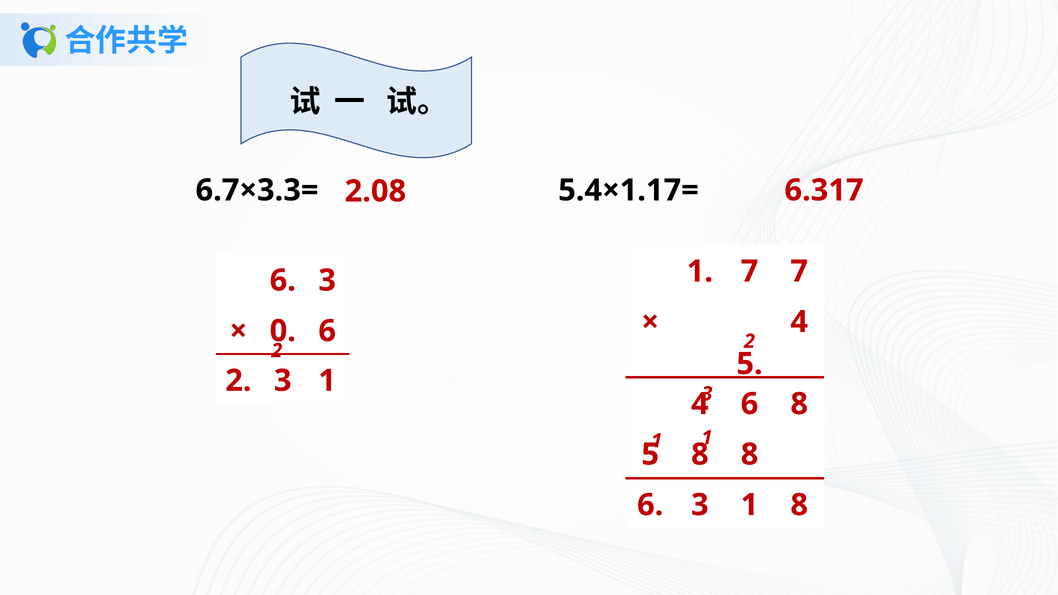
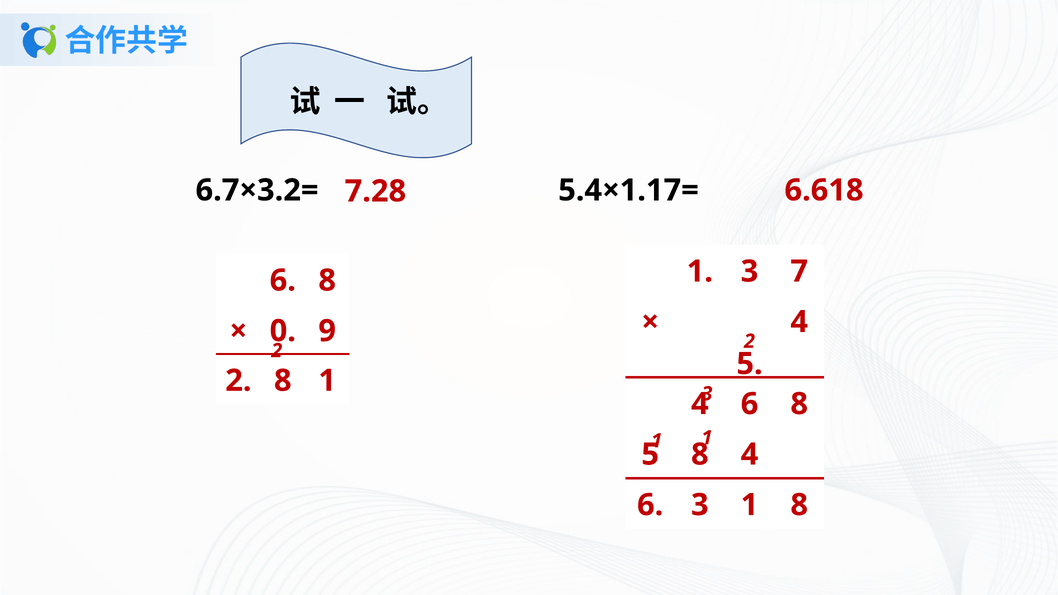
6.7×3.3=: 6.7×3.3= -> 6.7×3.2=
6.317: 6.317 -> 6.618
2.08: 2.08 -> 7.28
1 7: 7 -> 3
3 at (327, 280): 3 -> 8
6 at (327, 331): 6 -> 9
3 at (283, 381): 3 -> 8
8 8: 8 -> 4
